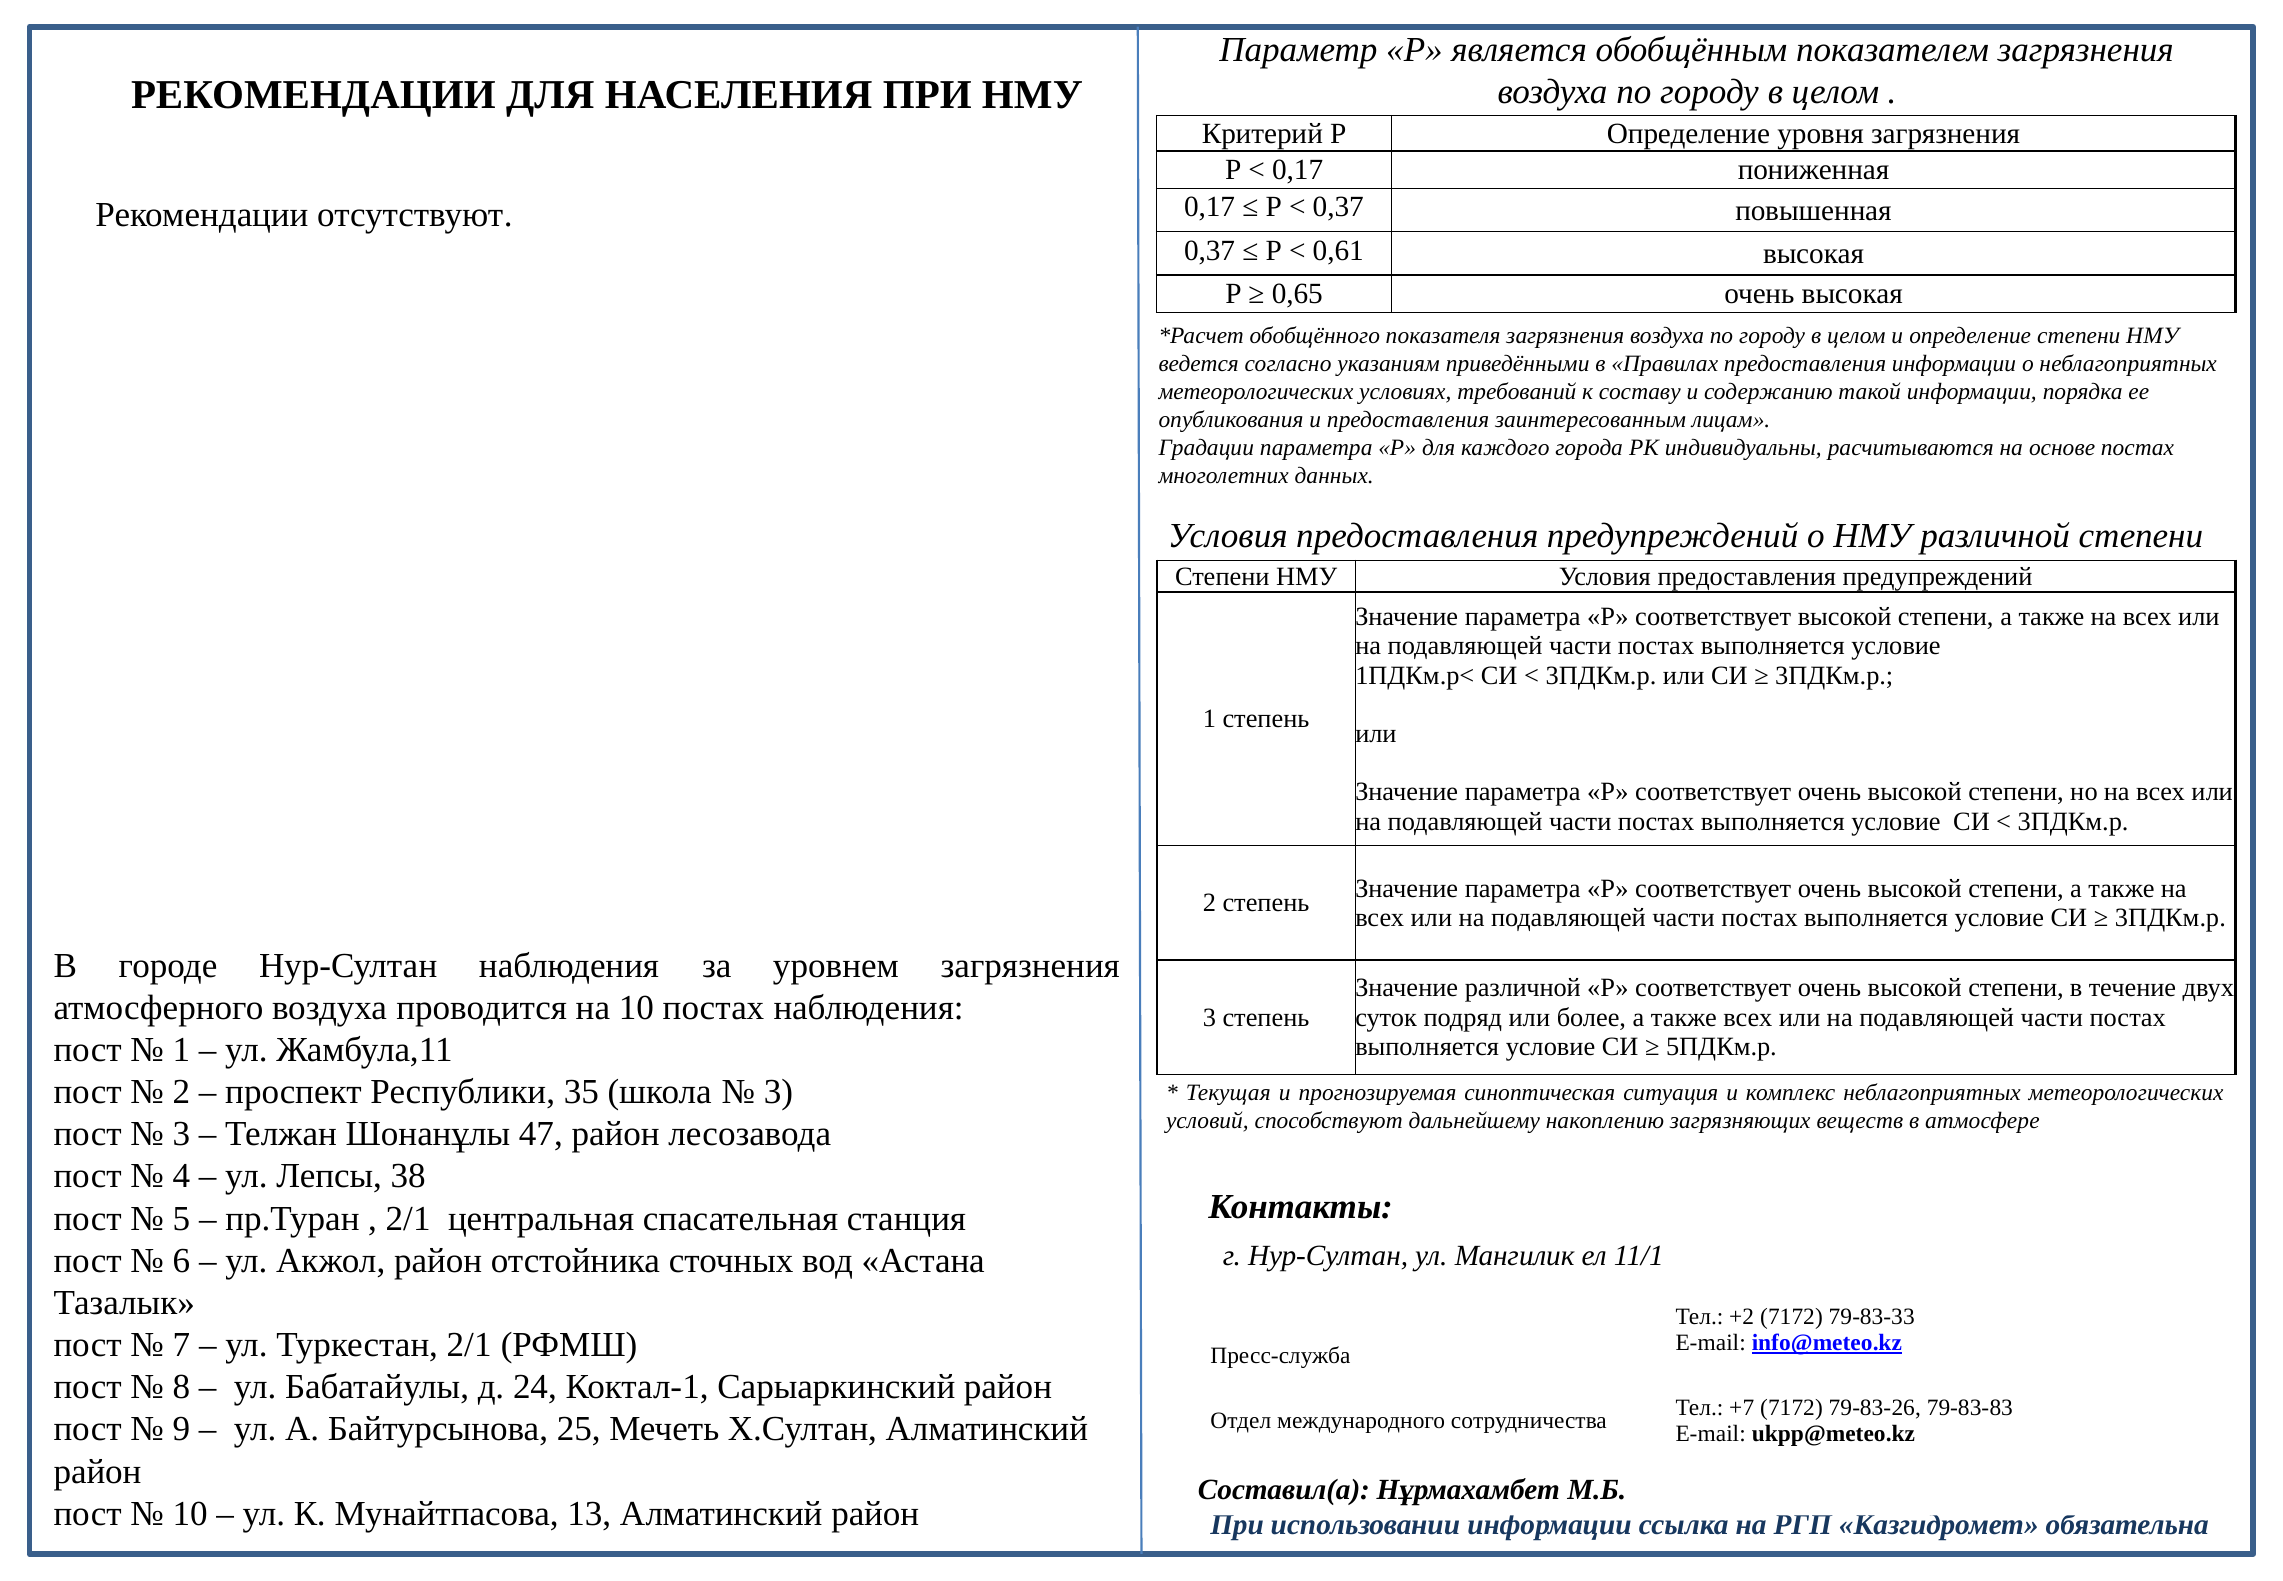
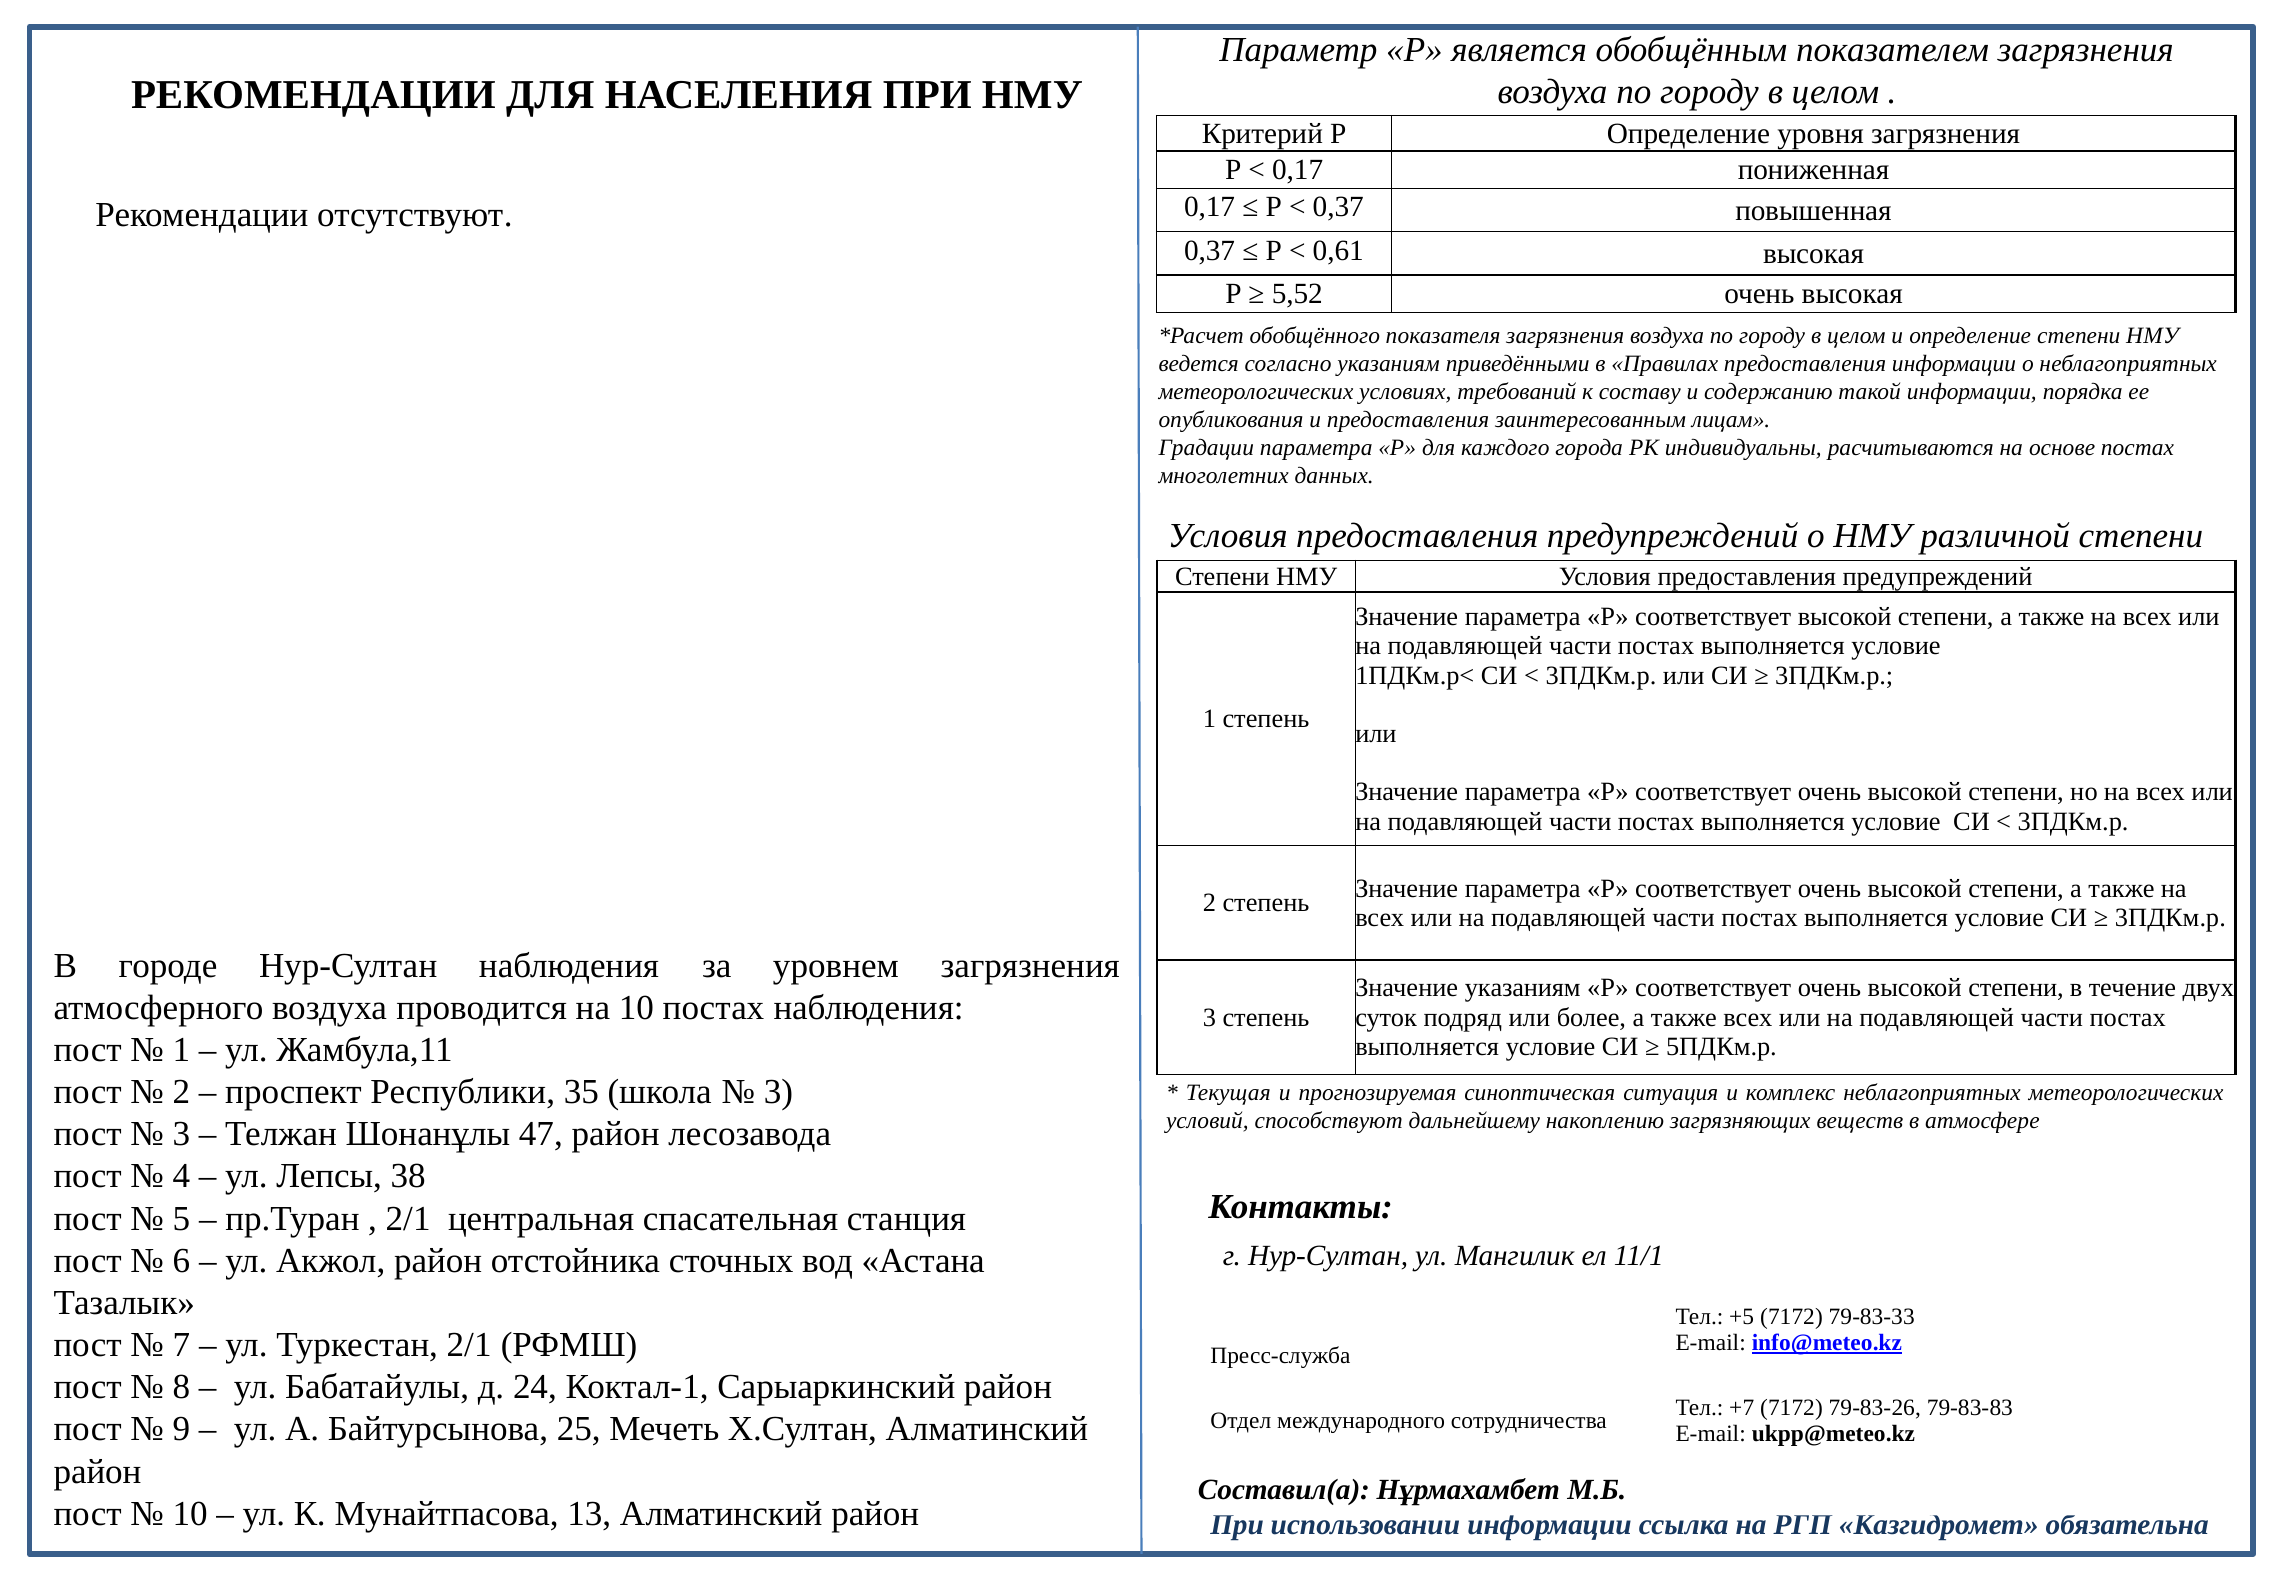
0,65: 0,65 -> 5,52
Значение различной: различной -> указаниям
+2: +2 -> +5
